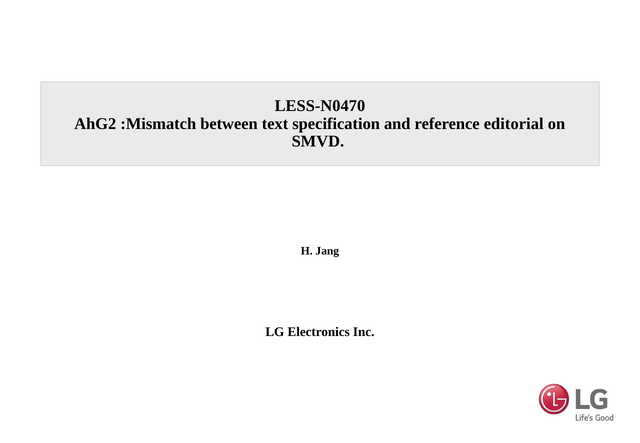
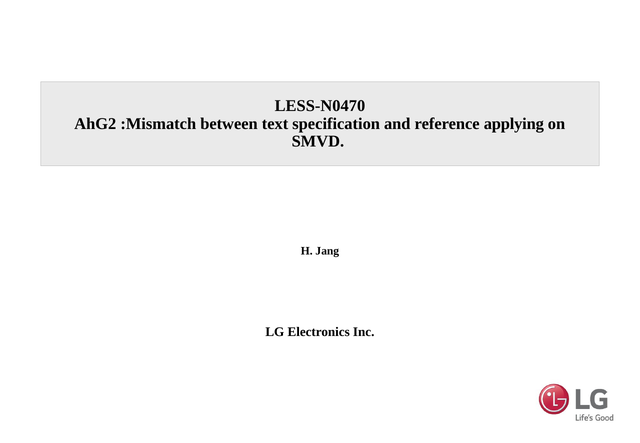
editorial: editorial -> applying
